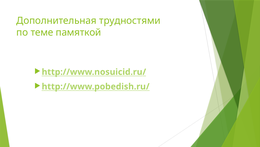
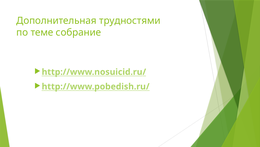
памяткой: памяткой -> собрание
